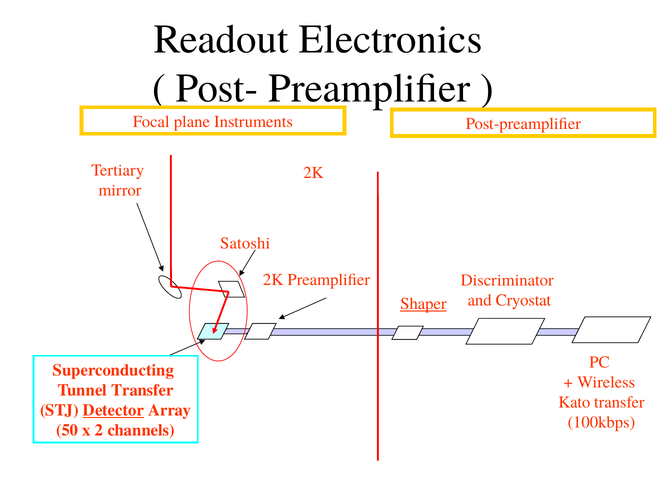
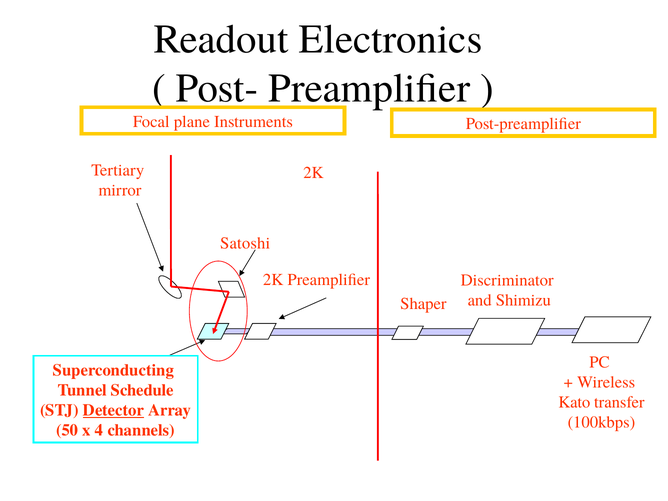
Cryostat: Cryostat -> Shimizu
Shaper underline: present -> none
Tunnel Transfer: Transfer -> Schedule
2: 2 -> 4
